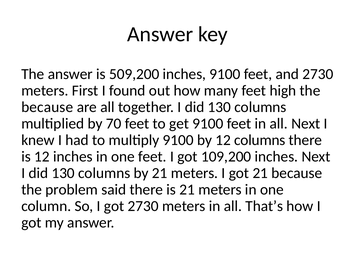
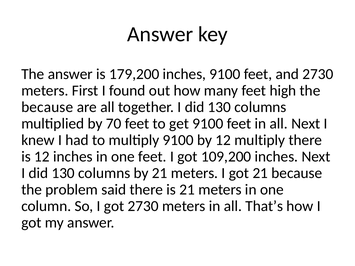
509,200: 509,200 -> 179,200
12 columns: columns -> multiply
